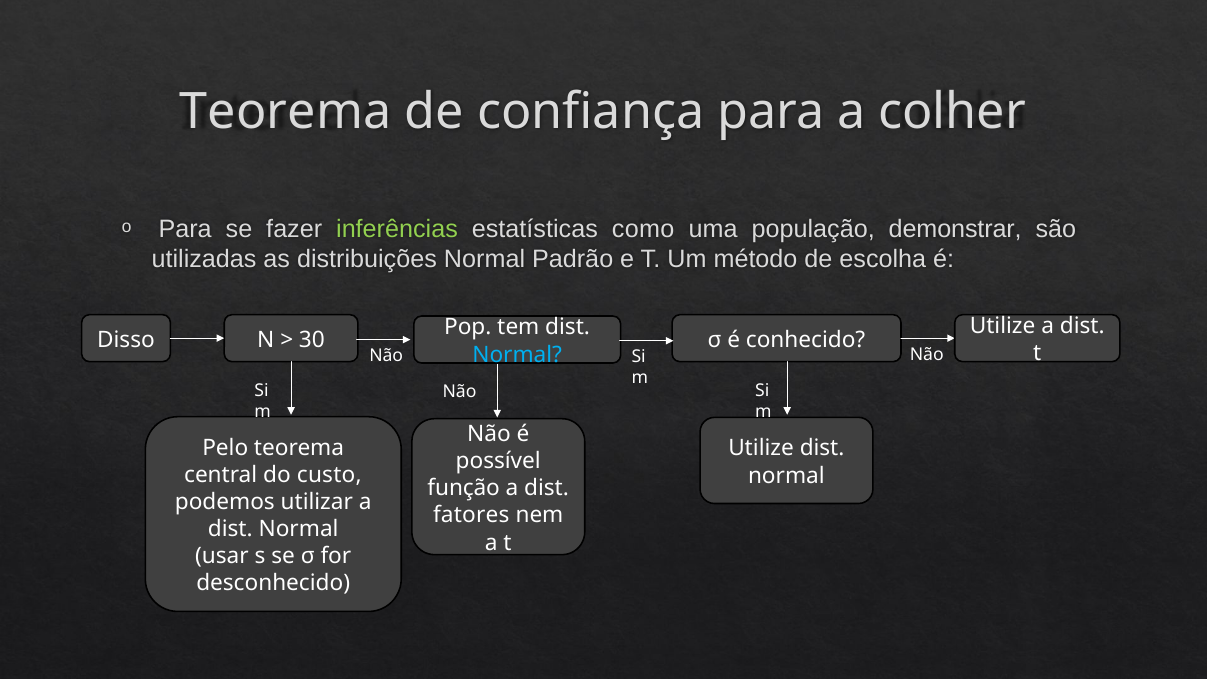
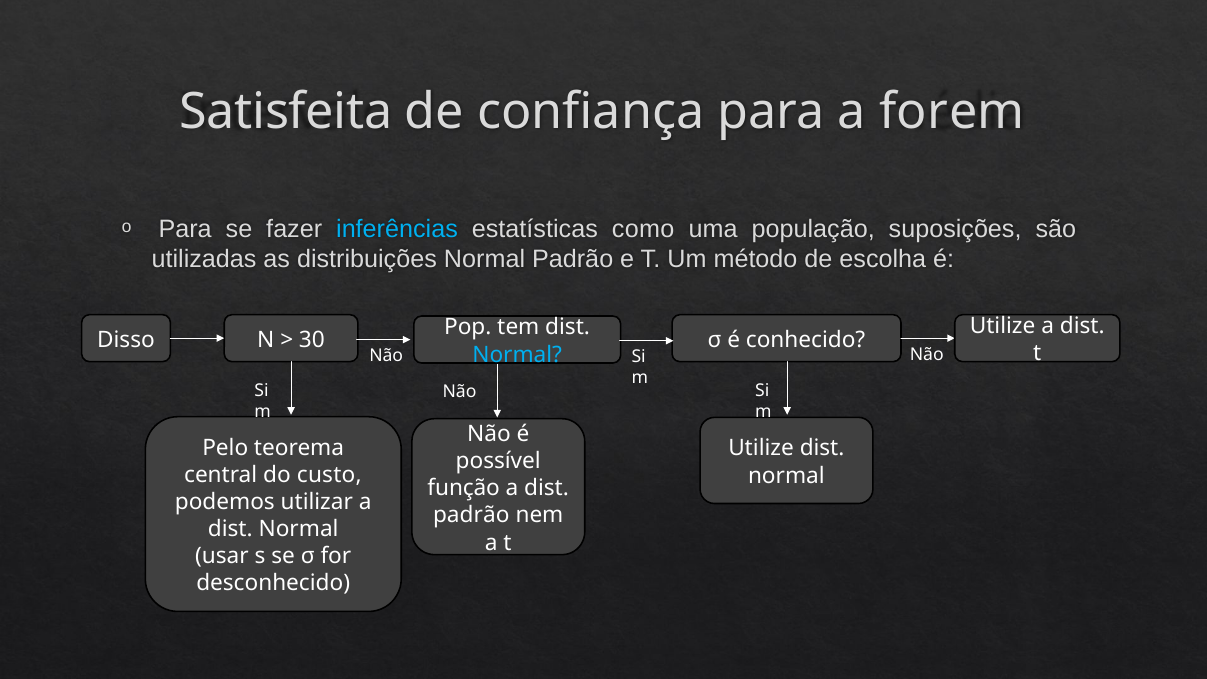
Teorema at (286, 112): Teorema -> Satisfeita
colher: colher -> forem
inferências colour: light green -> light blue
demonstrar: demonstrar -> suposições
fatores at (471, 515): fatores -> padrão
